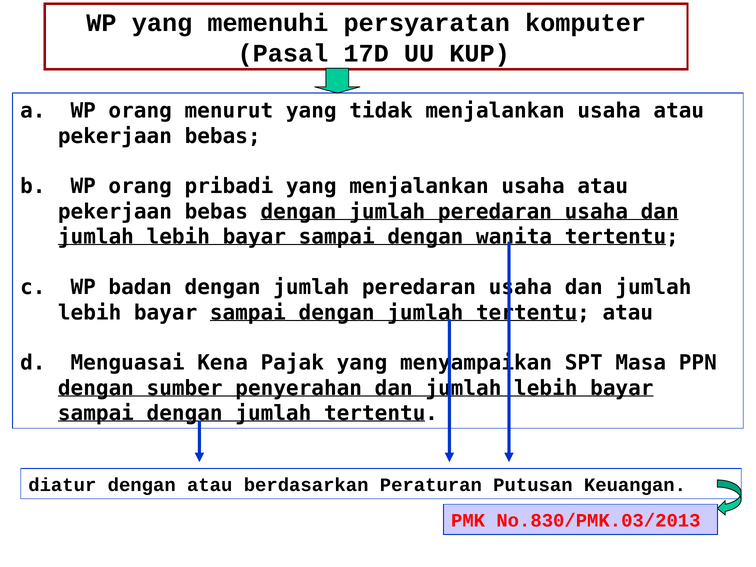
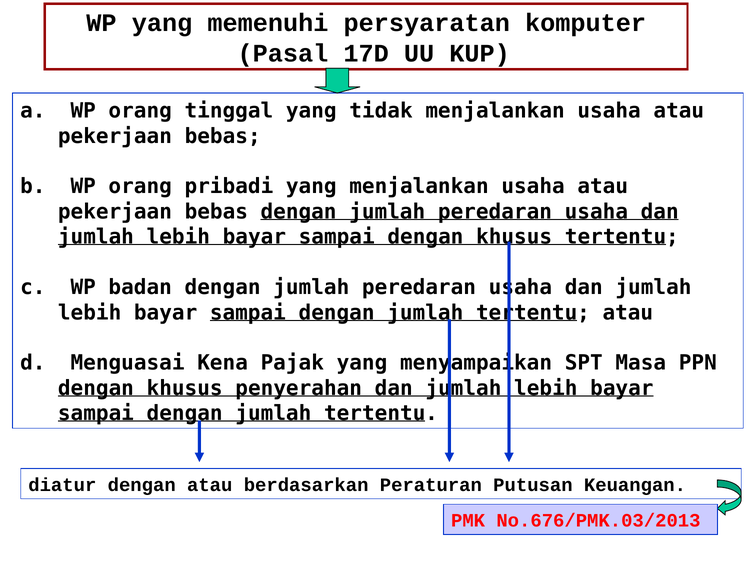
menurut: menurut -> tinggal
sampai dengan wanita: wanita -> khusus
sumber at (185, 388): sumber -> khusus
No.830/PMK.03/2013: No.830/PMK.03/2013 -> No.676/PMK.03/2013
